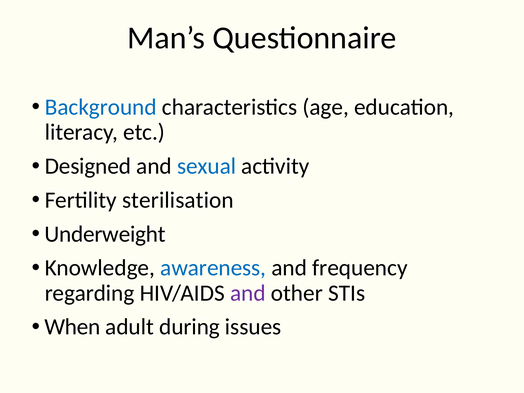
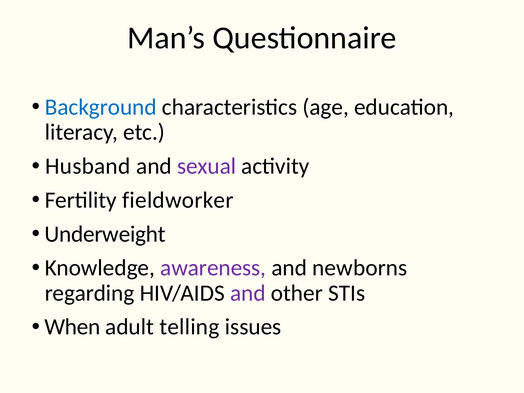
Designed: Designed -> Husband
sexual colour: blue -> purple
sterilisation: sterilisation -> fieldworker
awareness colour: blue -> purple
frequency: frequency -> newborns
during: during -> telling
